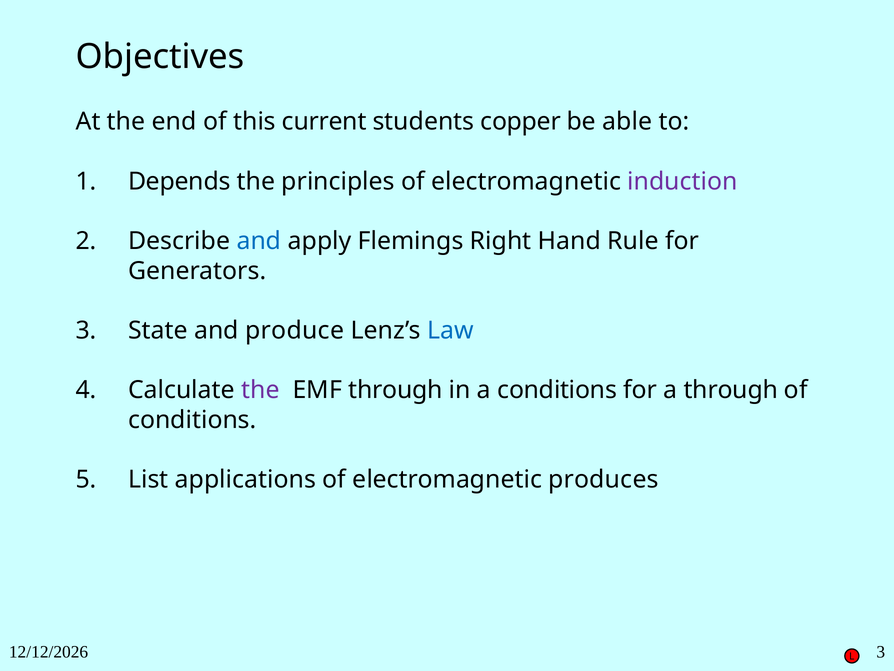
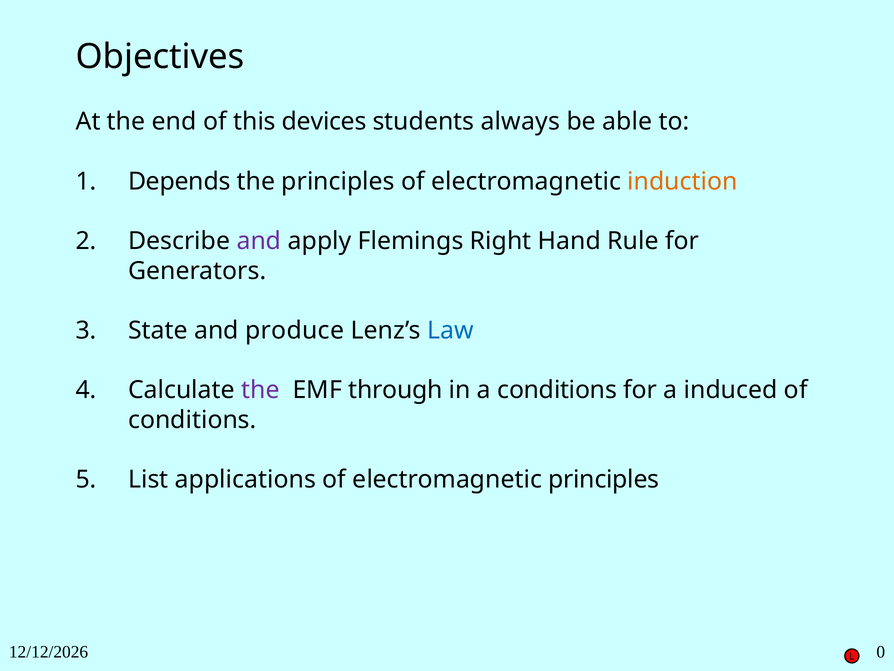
current: current -> devices
copper: copper -> always
induction colour: purple -> orange
and at (259, 241) colour: blue -> purple
a through: through -> induced
electromagnetic produces: produces -> principles
3 at (881, 651): 3 -> 0
